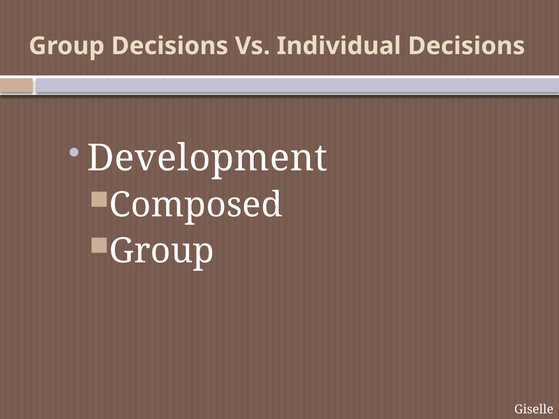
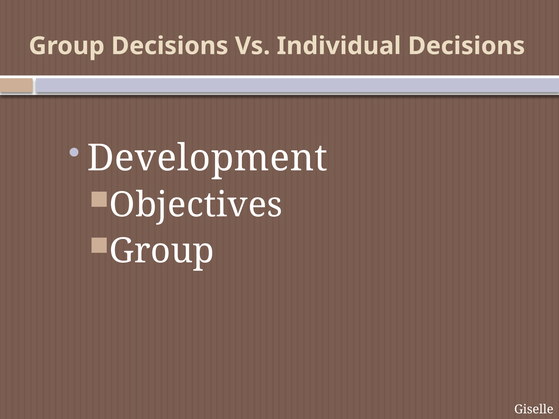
Composed: Composed -> Objectives
